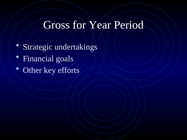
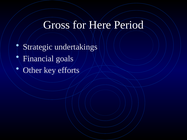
Year: Year -> Here
